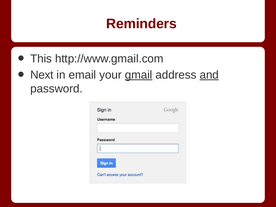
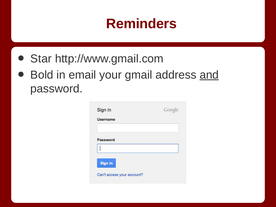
This: This -> Star
Next: Next -> Bold
gmail underline: present -> none
